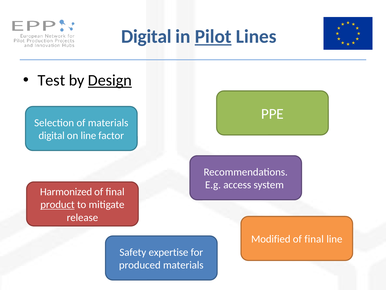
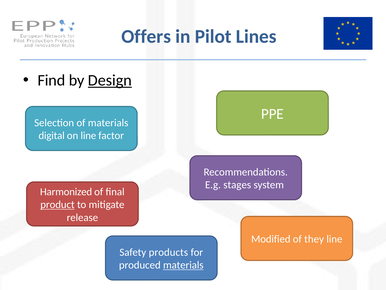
Digital at (146, 36): Digital -> Offers
Pilot underline: present -> none
Test: Test -> Find
access: access -> stages
final at (314, 239): final -> they
expertise: expertise -> products
materials at (183, 265) underline: none -> present
